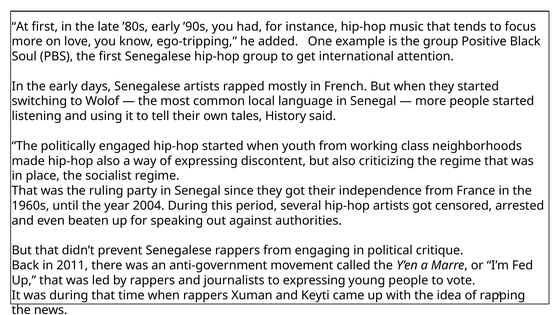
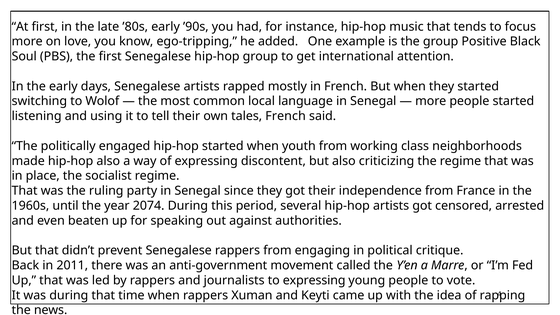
tales History: History -> French
2004: 2004 -> 2074
